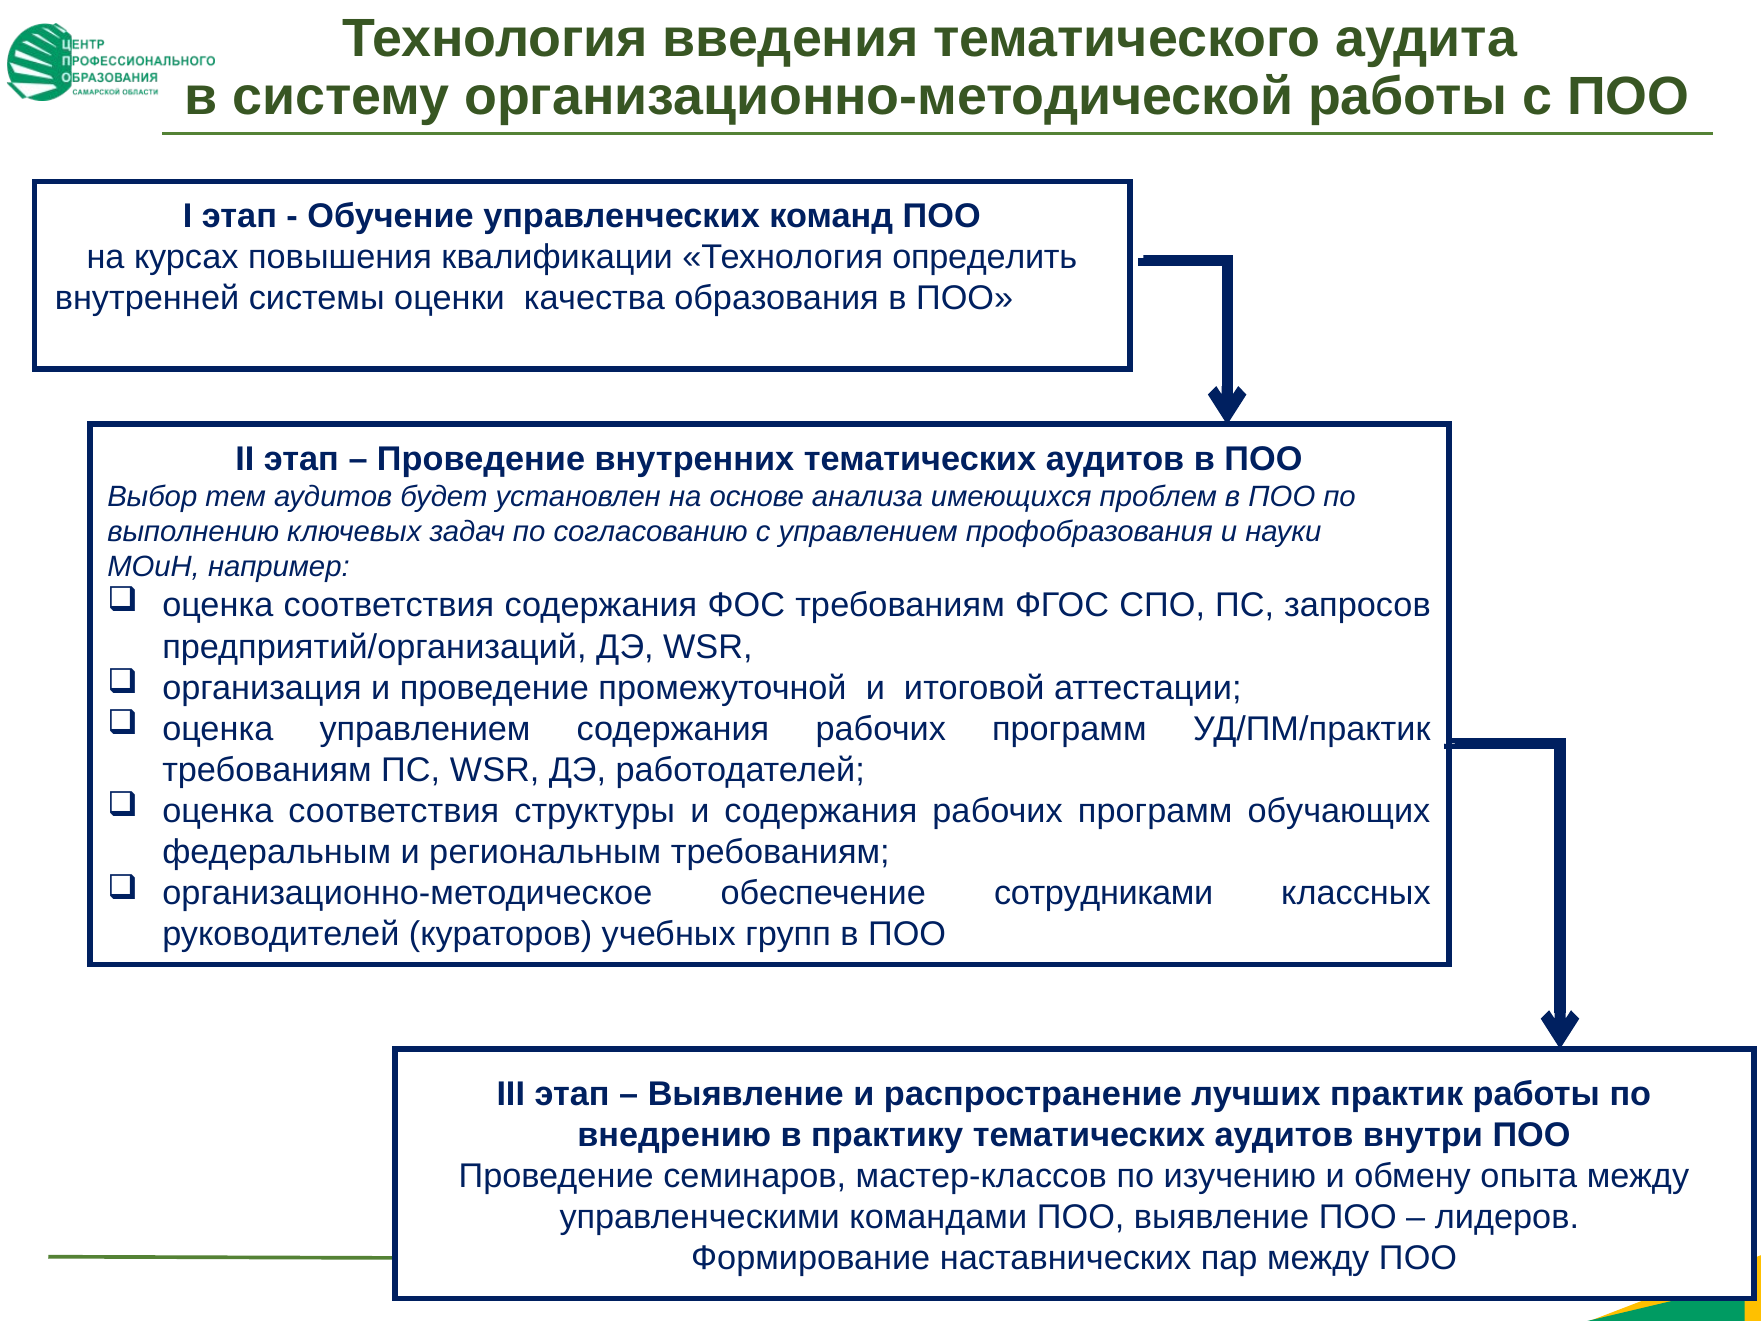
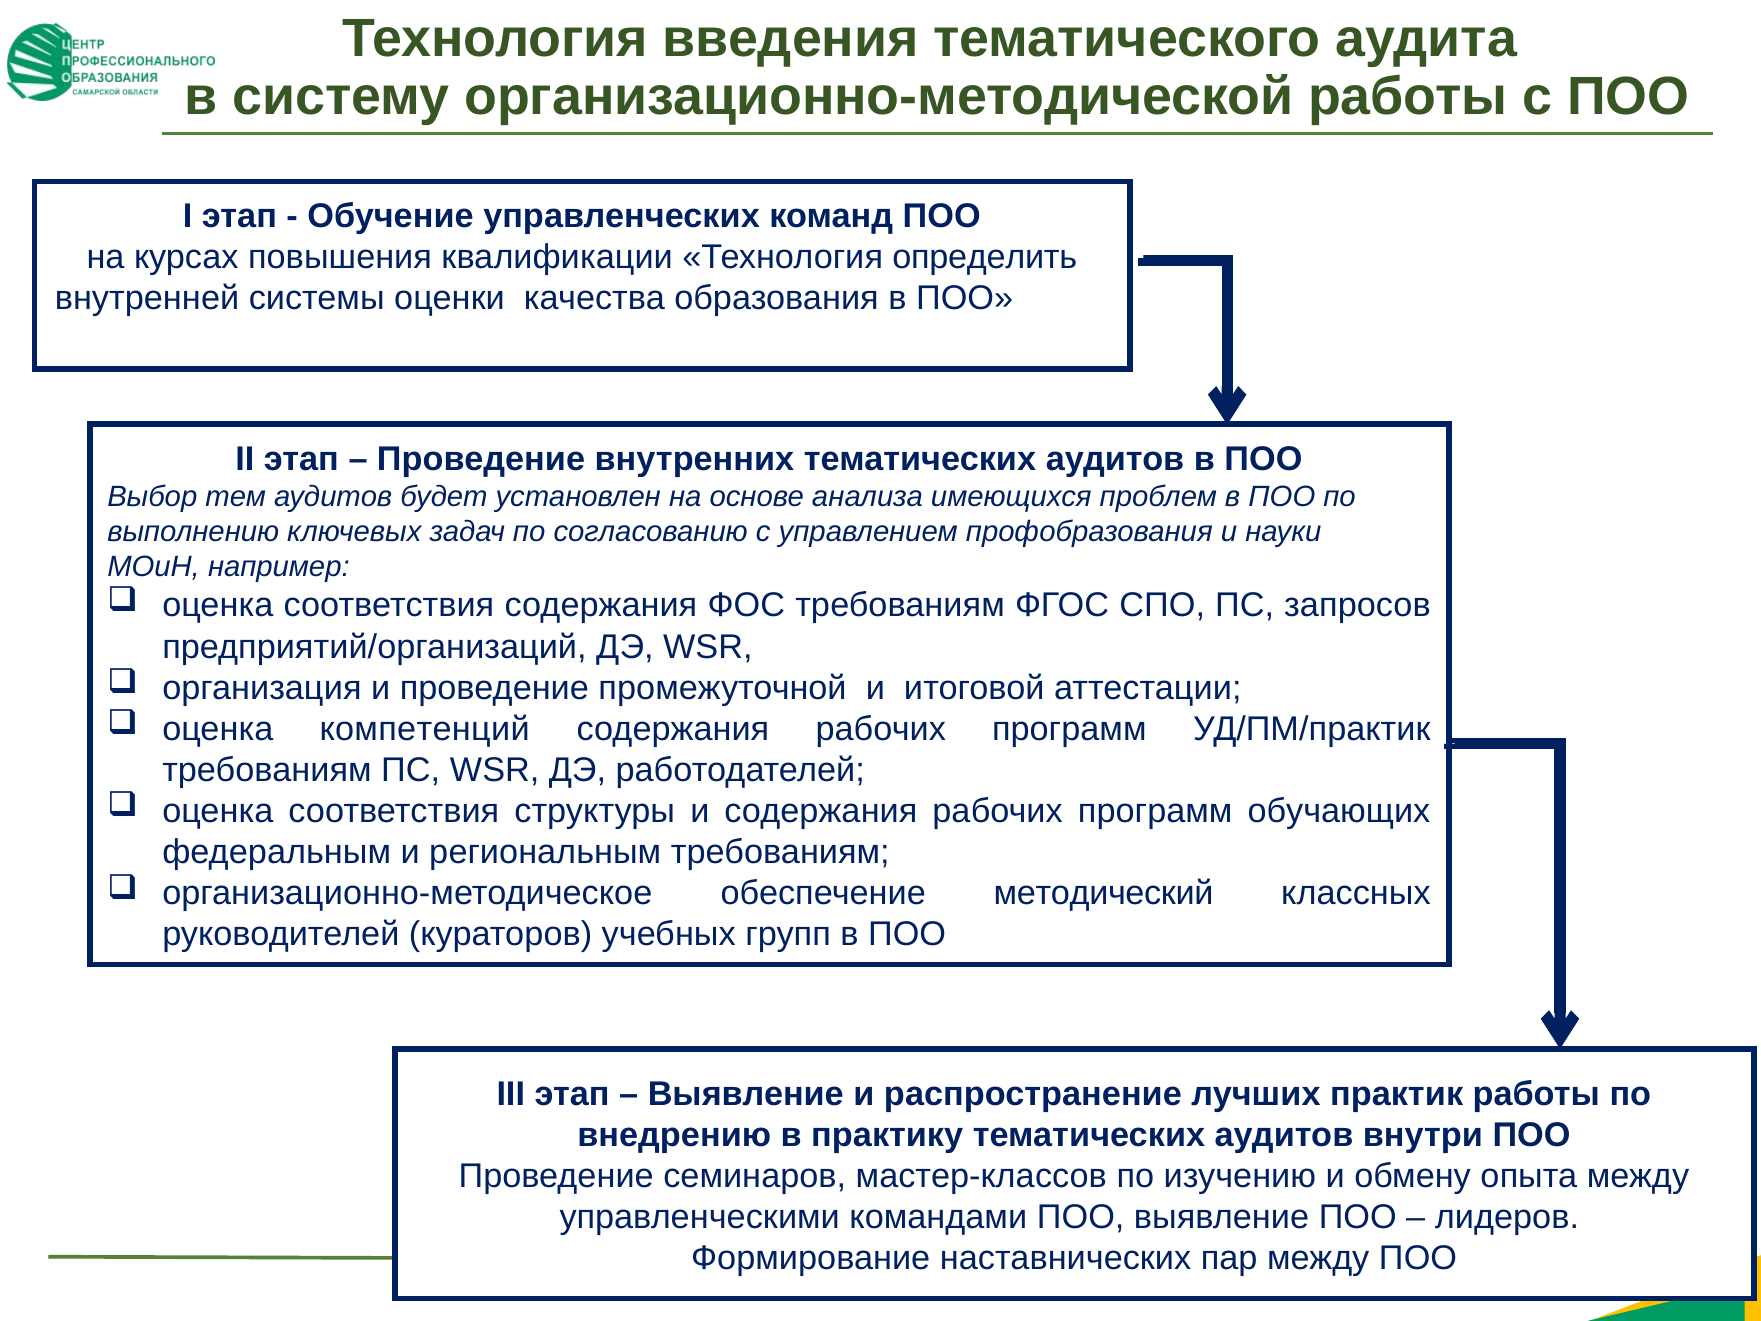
оценка управлением: управлением -> компетенций
сотрудниками: сотрудниками -> методический
